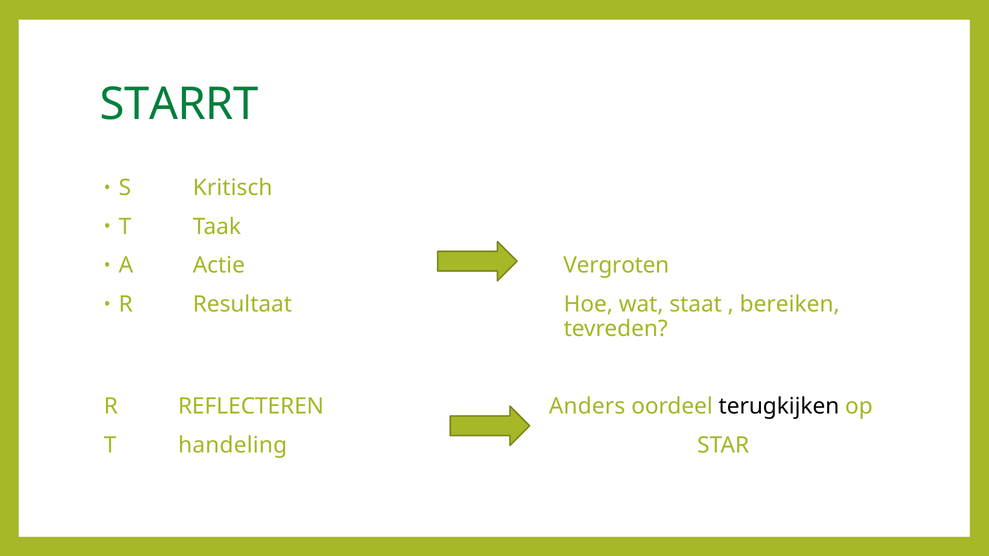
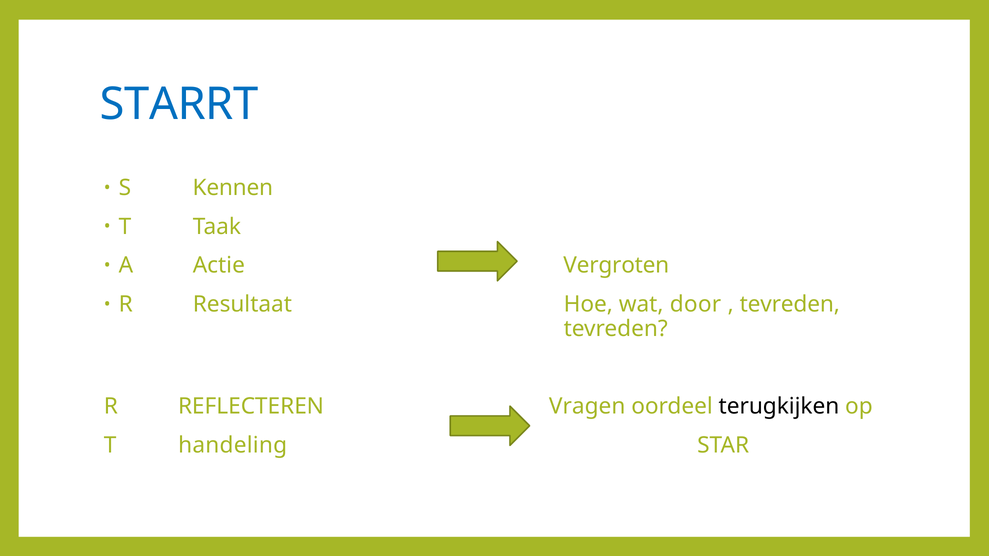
STARRT colour: green -> blue
Kritisch: Kritisch -> Kennen
staat: staat -> door
bereiken at (790, 305): bereiken -> tevreden
Anders: Anders -> Vragen
